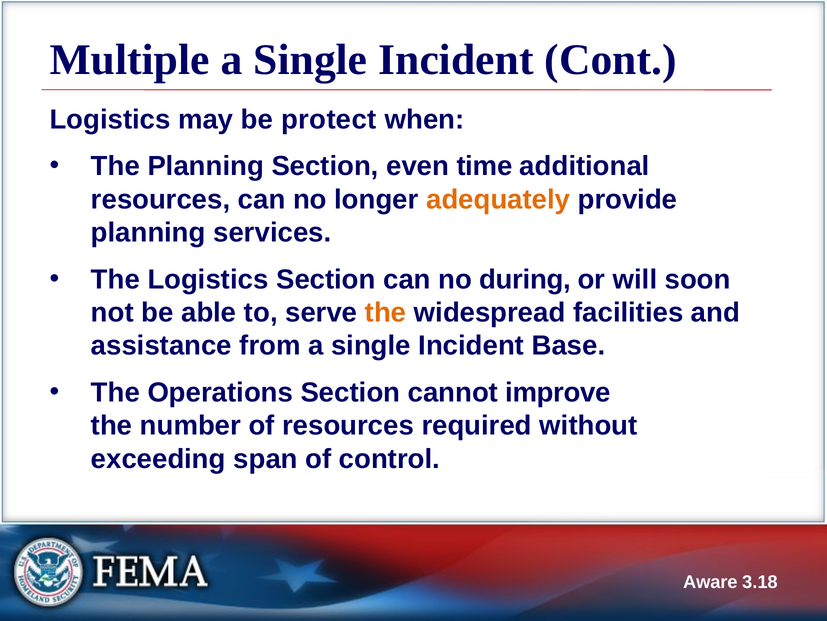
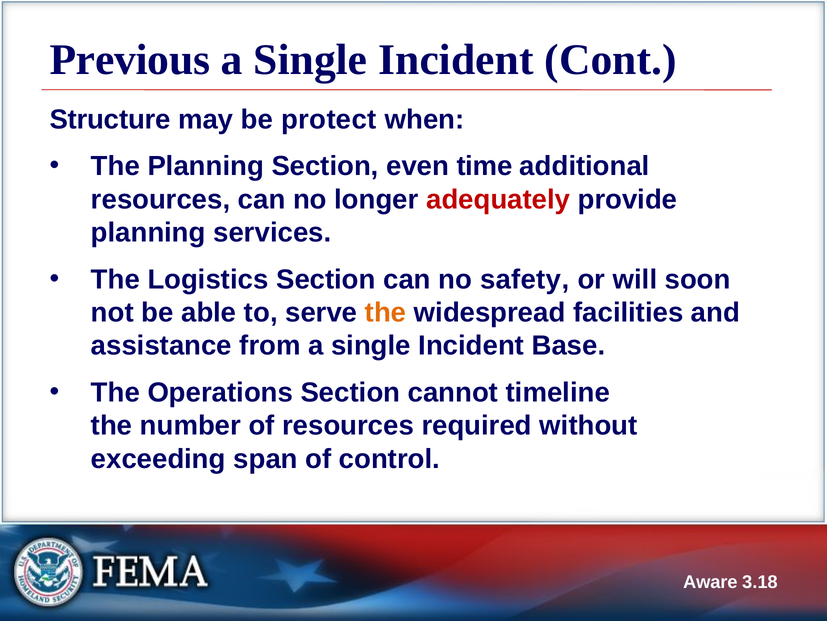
Multiple: Multiple -> Previous
Logistics at (110, 119): Logistics -> Structure
adequately colour: orange -> red
during: during -> safety
improve: improve -> timeline
